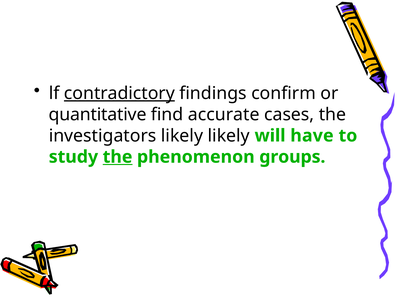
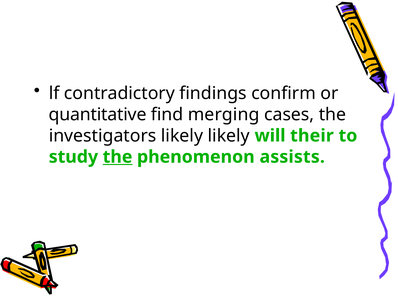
contradictory underline: present -> none
accurate: accurate -> merging
have: have -> their
groups: groups -> assists
